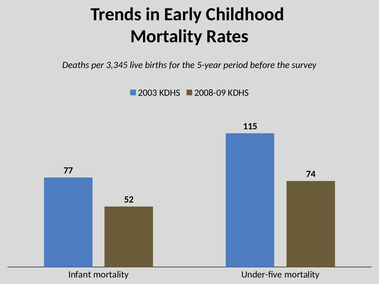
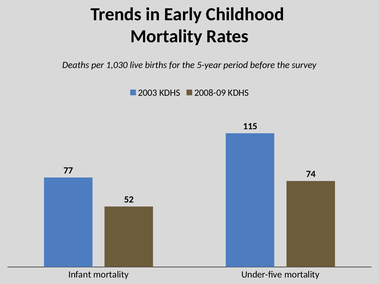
3,345: 3,345 -> 1,030
